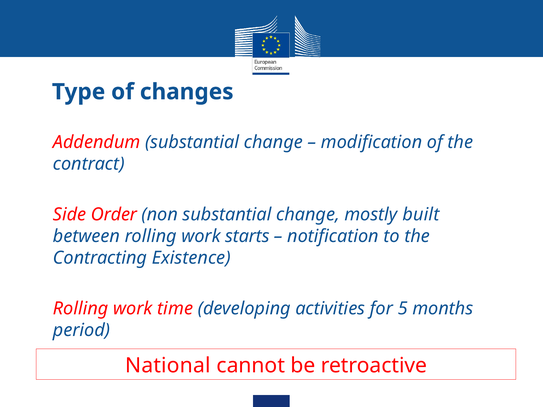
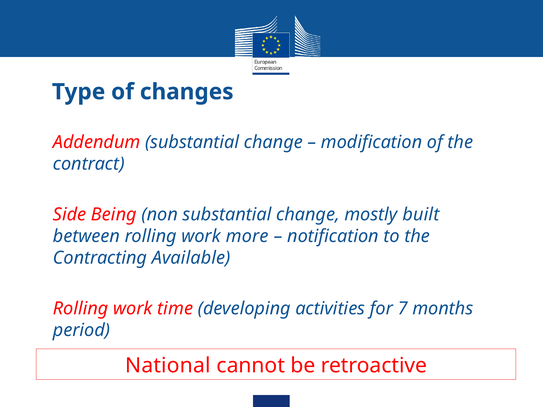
Order: Order -> Being
starts: starts -> more
Existence: Existence -> Available
5: 5 -> 7
